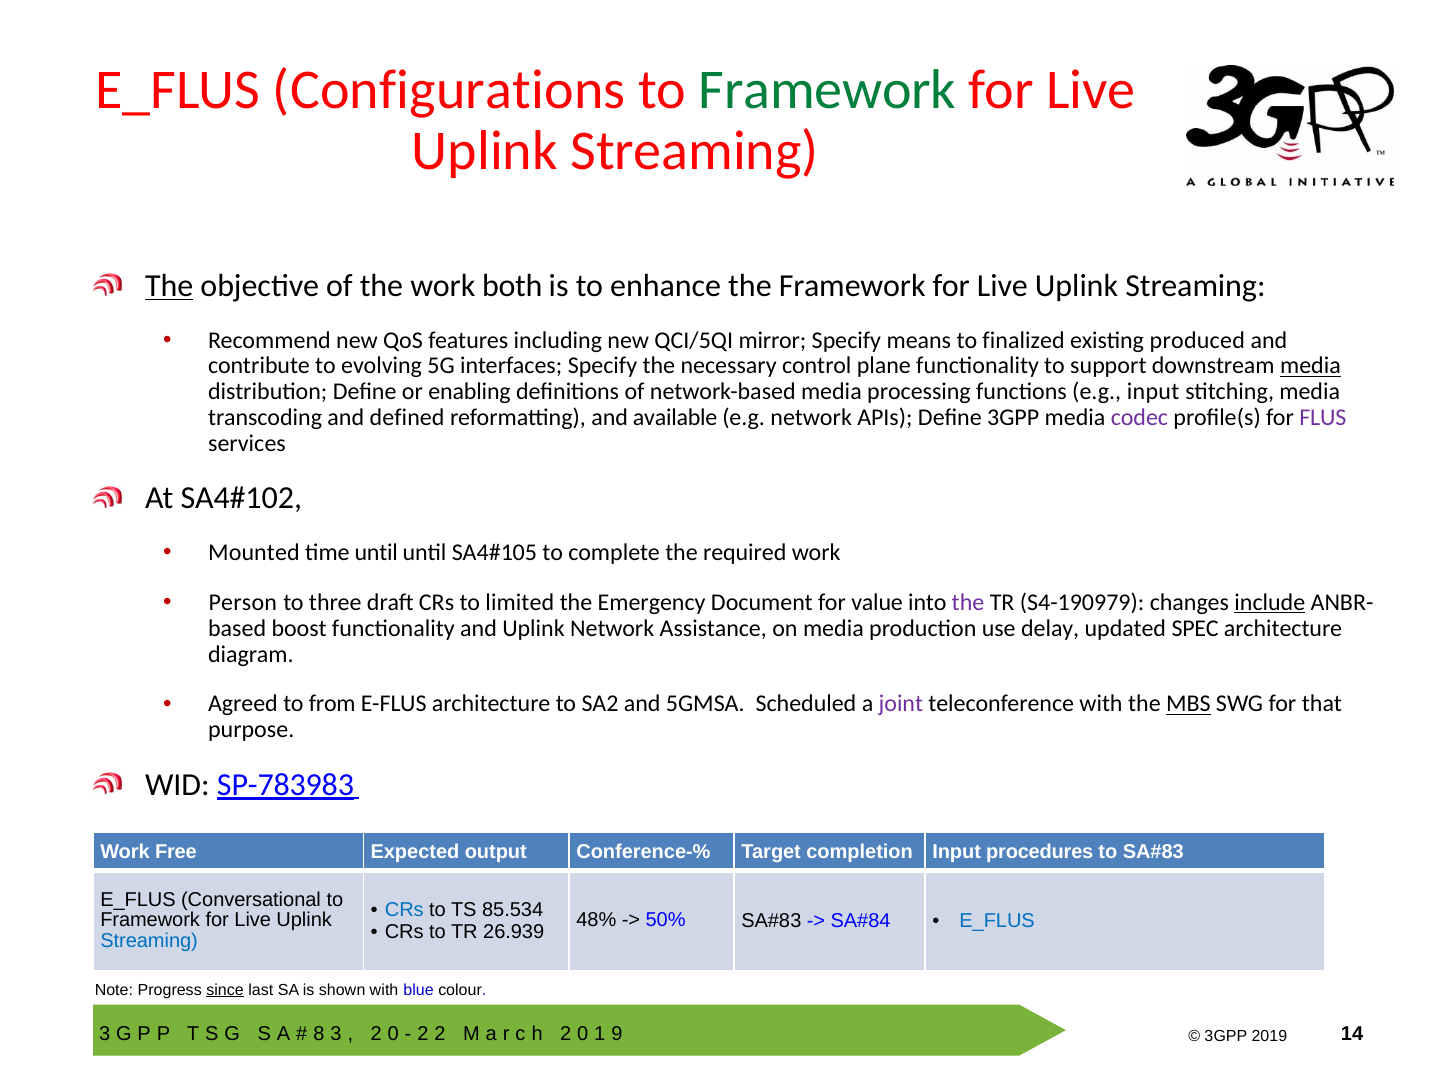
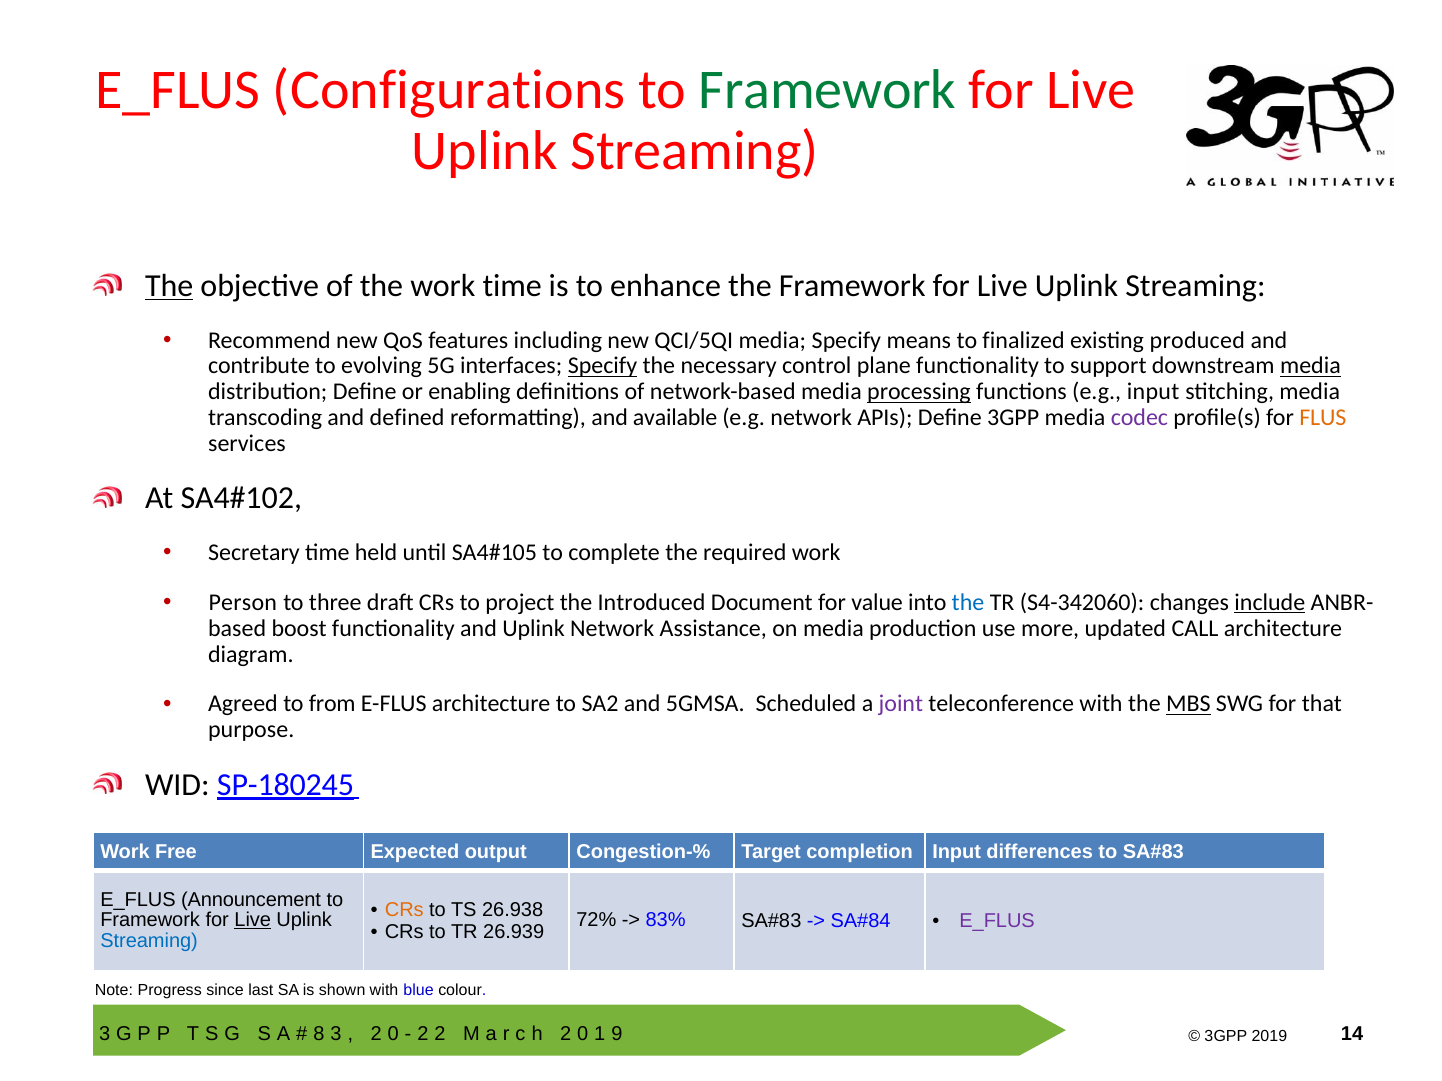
work both: both -> time
QCI/5QI mirror: mirror -> media
Specify at (602, 366) underline: none -> present
processing underline: none -> present
FLUS colour: purple -> orange
Mounted: Mounted -> Secretary
time until: until -> held
limited: limited -> project
Emergency: Emergency -> Introduced
the at (968, 603) colour: purple -> blue
S4-190979: S4-190979 -> S4-342060
delay: delay -> more
SPEC: SPEC -> CALL
SP-783983: SP-783983 -> SP-180245
Conference-%: Conference-% -> Congestion-%
procedures: procedures -> differences
Conversational: Conversational -> Announcement
CRs at (404, 910) colour: blue -> orange
85.534: 85.534 -> 26.938
Live at (253, 921) underline: none -> present
48%: 48% -> 72%
50%: 50% -> 83%
E_FLUS at (997, 922) colour: blue -> purple
since underline: present -> none
